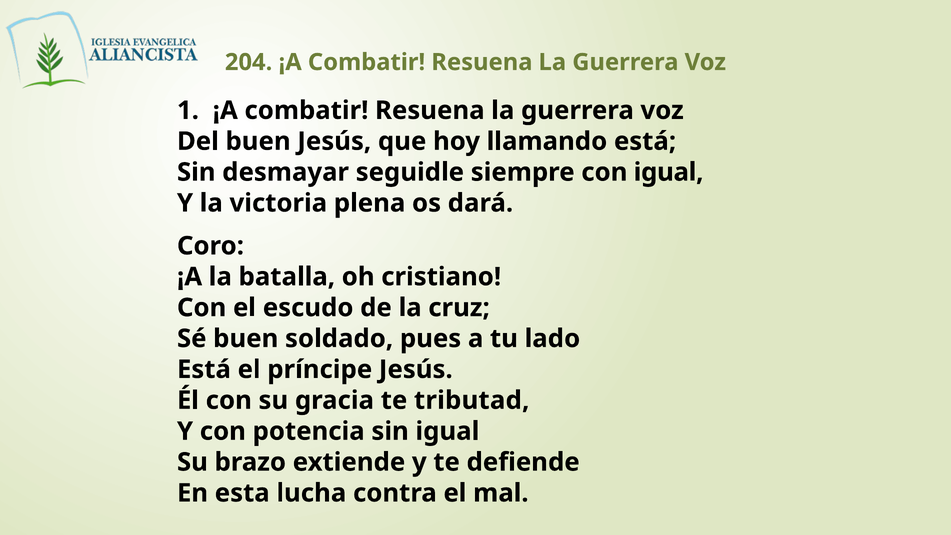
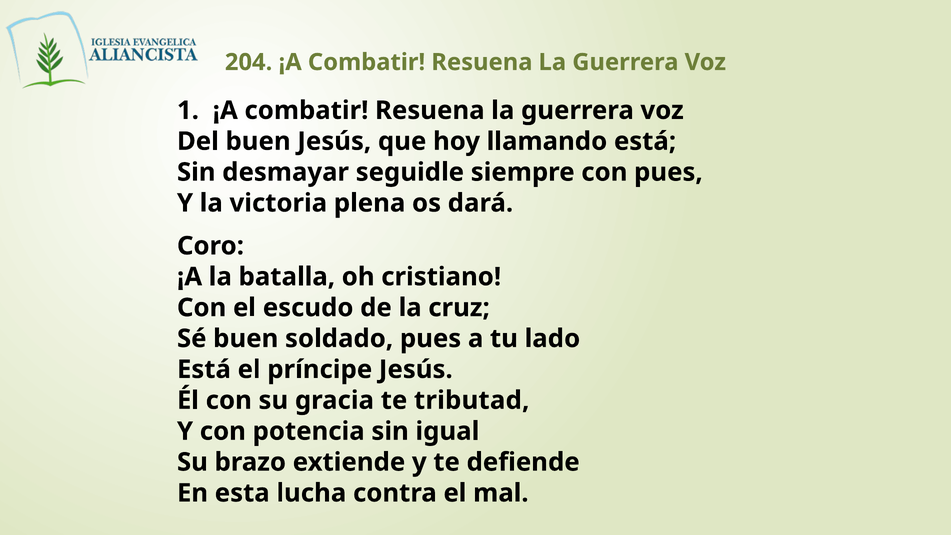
con igual: igual -> pues
